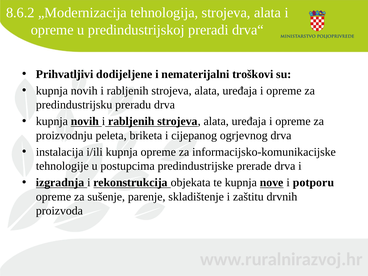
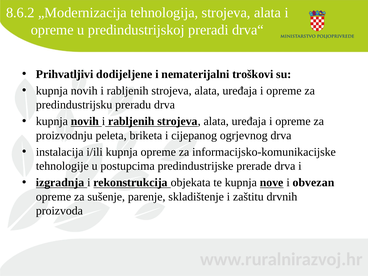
potporu: potporu -> obvezan
